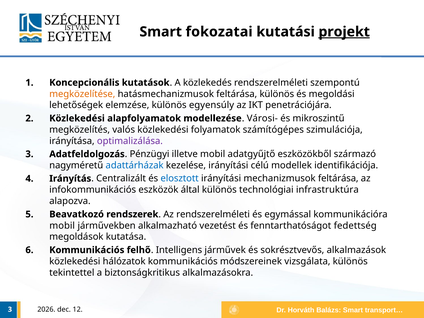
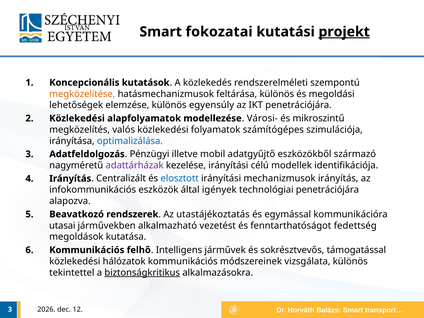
optimalizálása colour: purple -> blue
adattárházak colour: blue -> purple
mechanizmusok feltárása: feltárása -> irányítás
által különös: különös -> igények
technológiai infrastruktúra: infrastruktúra -> penetrációjára
Az rendszerelméleti: rendszerelméleti -> utastájékoztatás
mobil at (62, 226): mobil -> utasai
alkalmazások: alkalmazások -> támogatással
biztonságkritikus underline: none -> present
